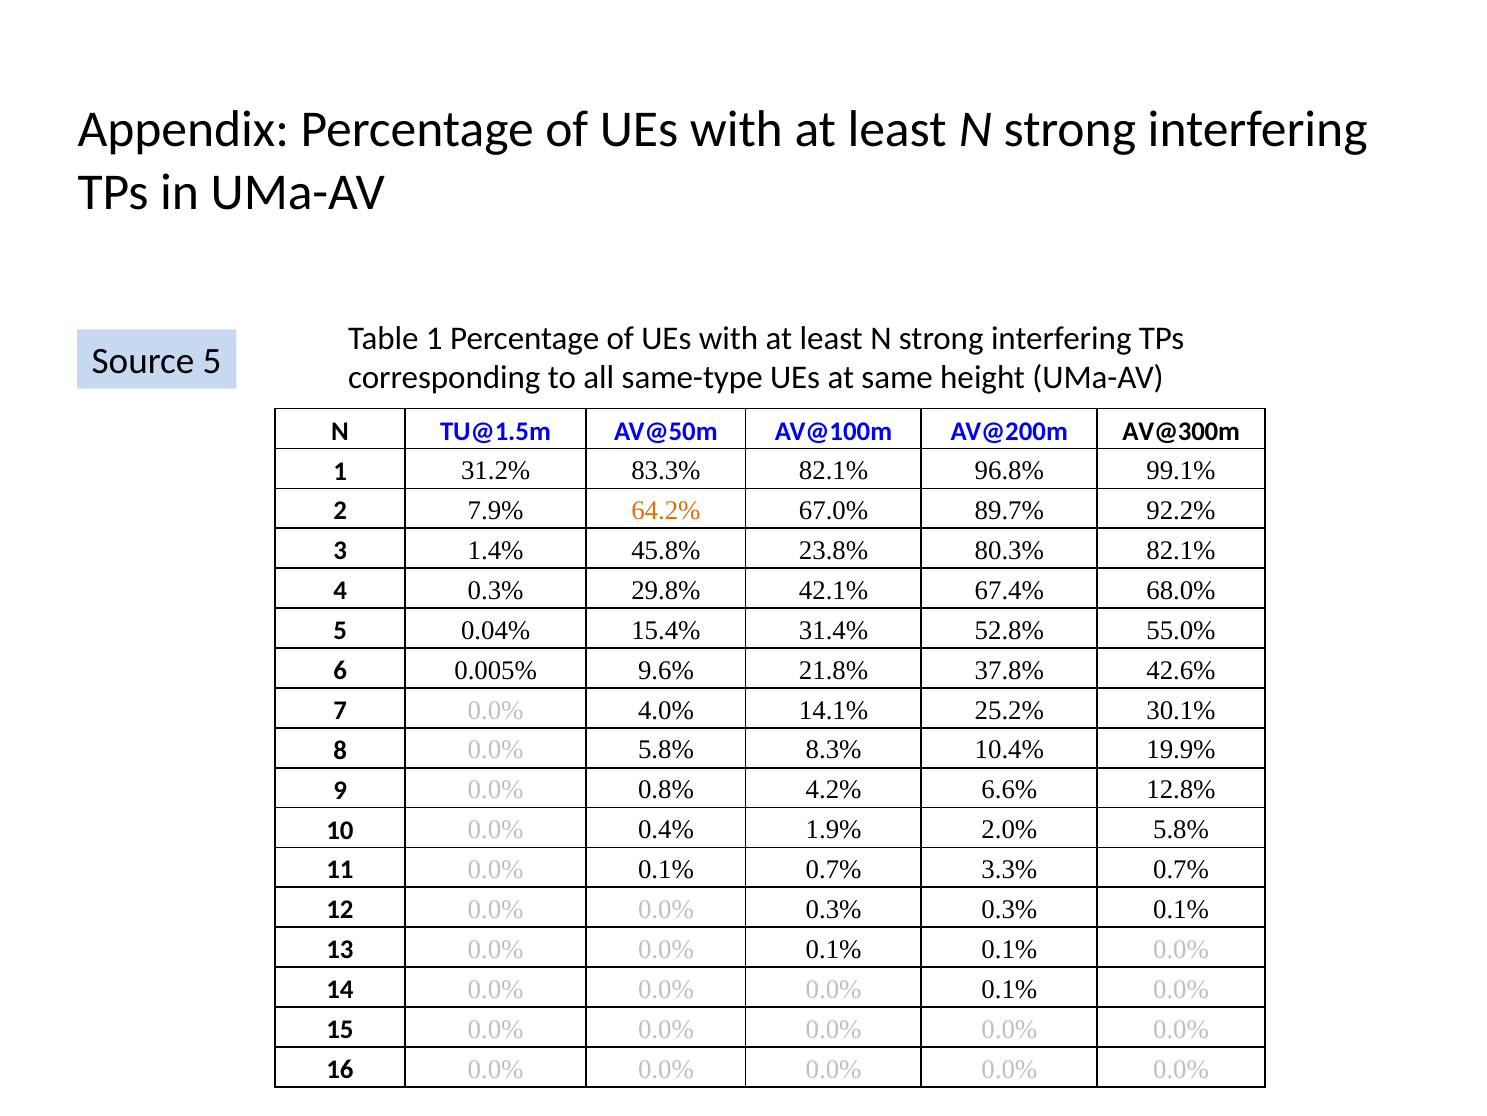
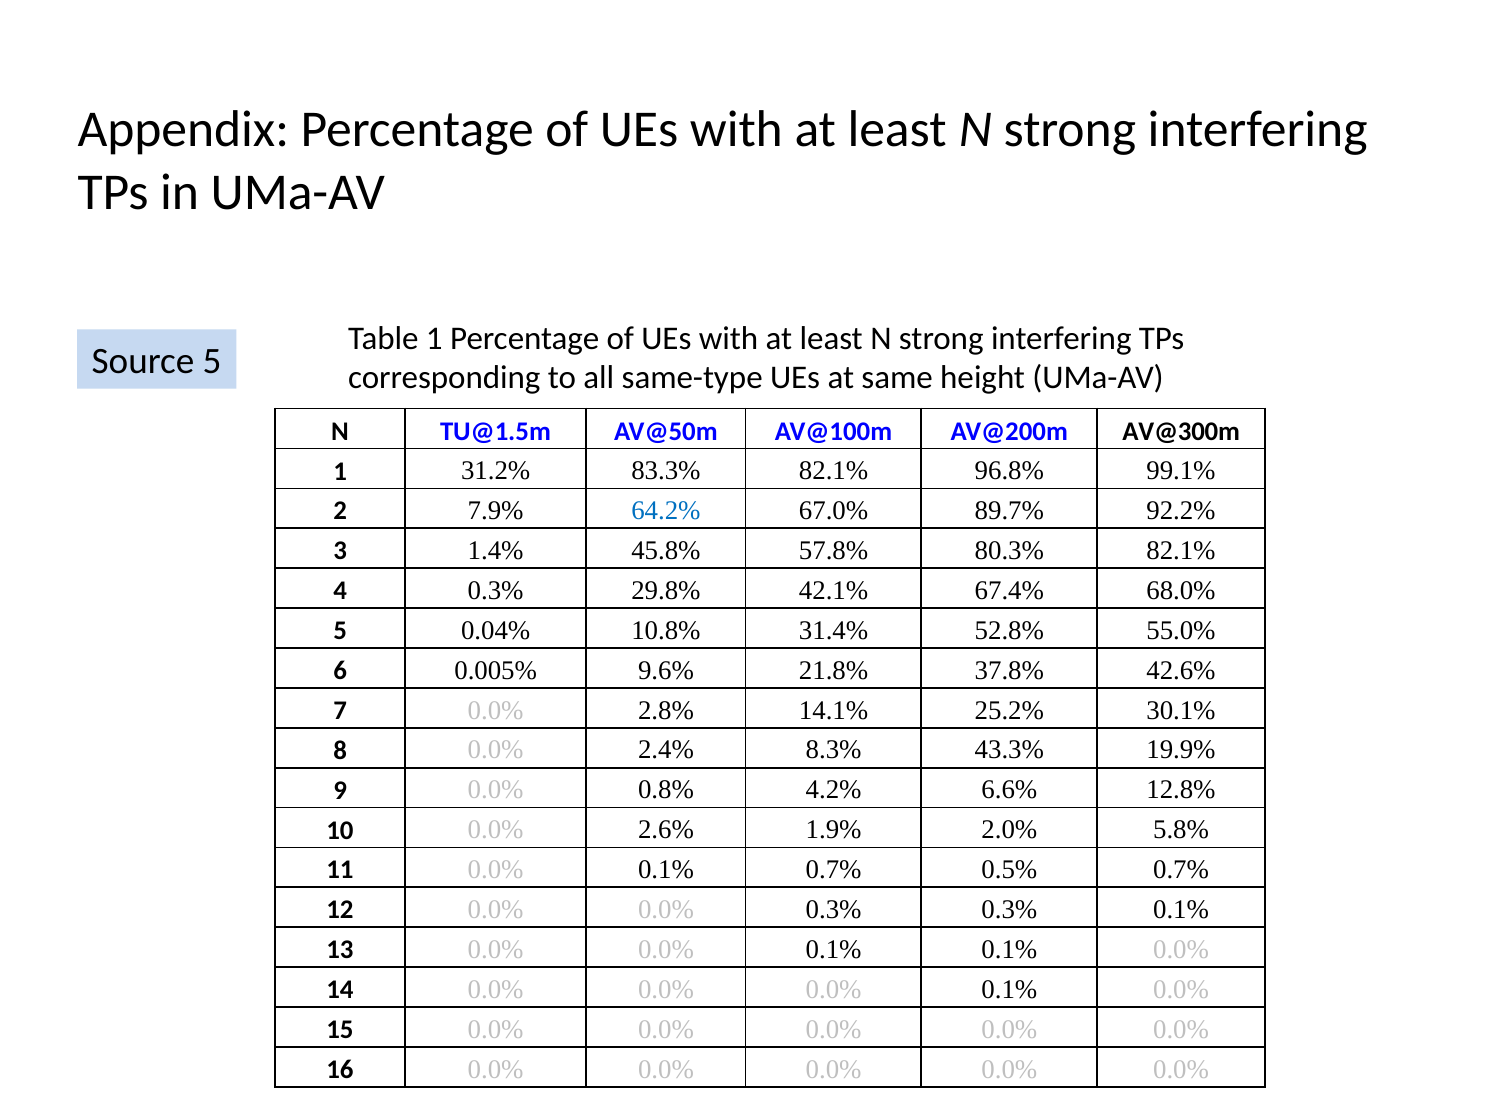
64.2% colour: orange -> blue
23.8%: 23.8% -> 57.8%
15.4%: 15.4% -> 10.8%
4.0%: 4.0% -> 2.8%
0.0% 5.8%: 5.8% -> 2.4%
10.4%: 10.4% -> 43.3%
0.4%: 0.4% -> 2.6%
3.3%: 3.3% -> 0.5%
